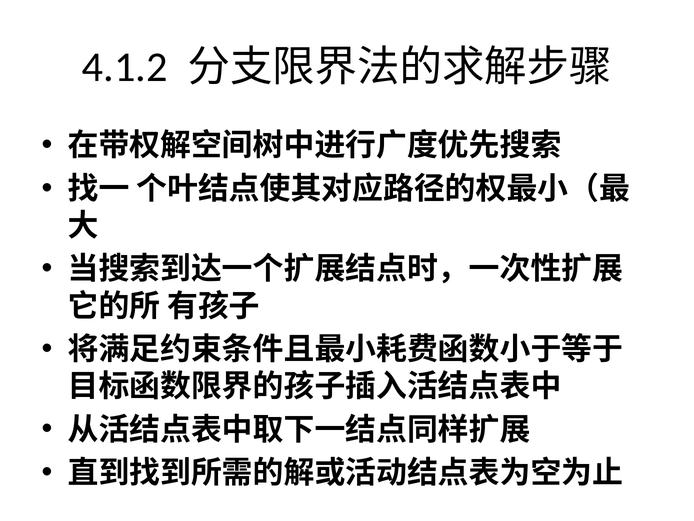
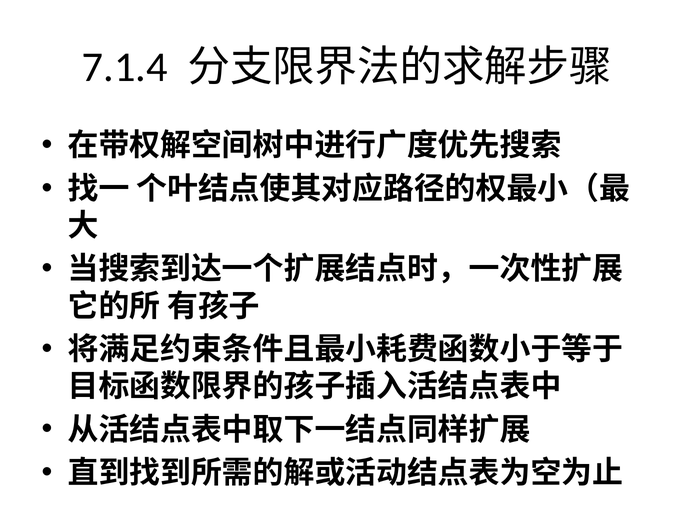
4.1.2: 4.1.2 -> 7.1.4
